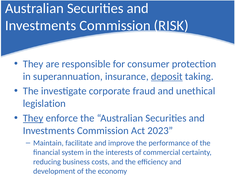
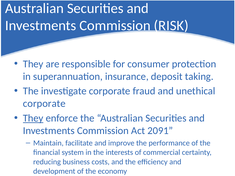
deposit underline: present -> none
legislation at (44, 104): legislation -> corporate
2023: 2023 -> 2091
